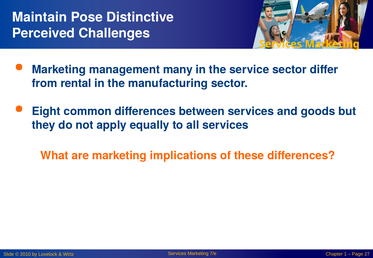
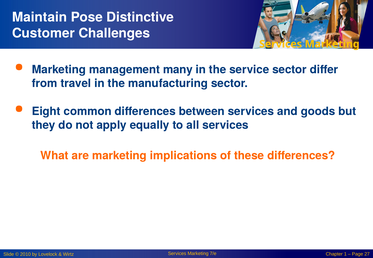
Perceived: Perceived -> Customer
rental: rental -> travel
